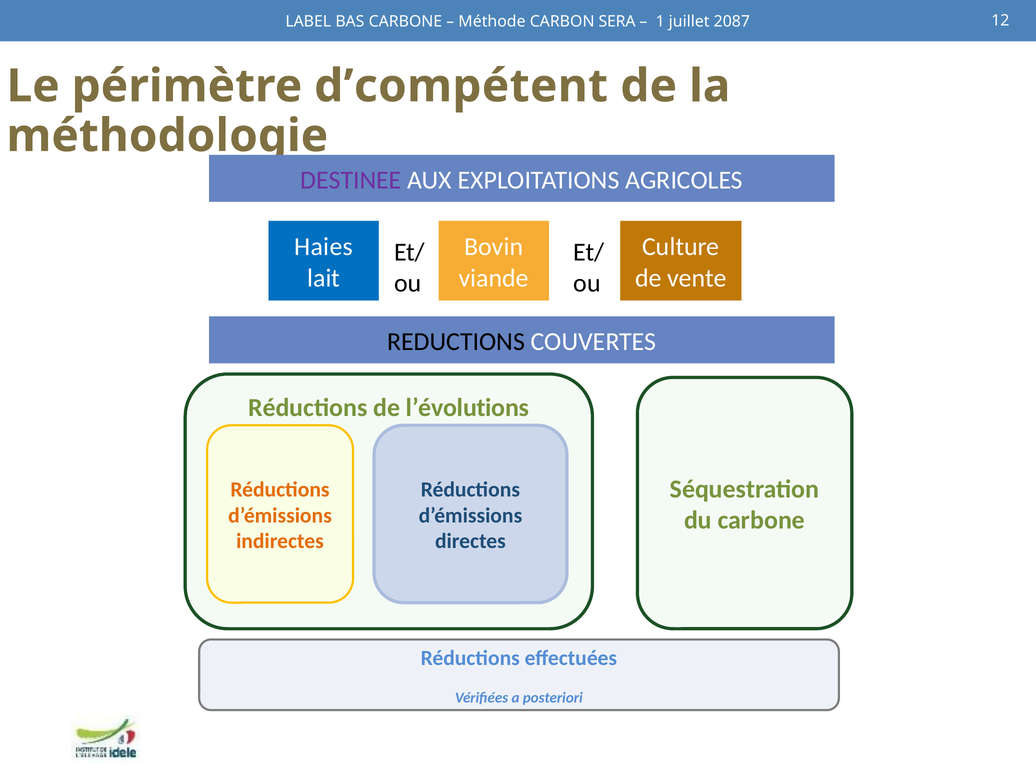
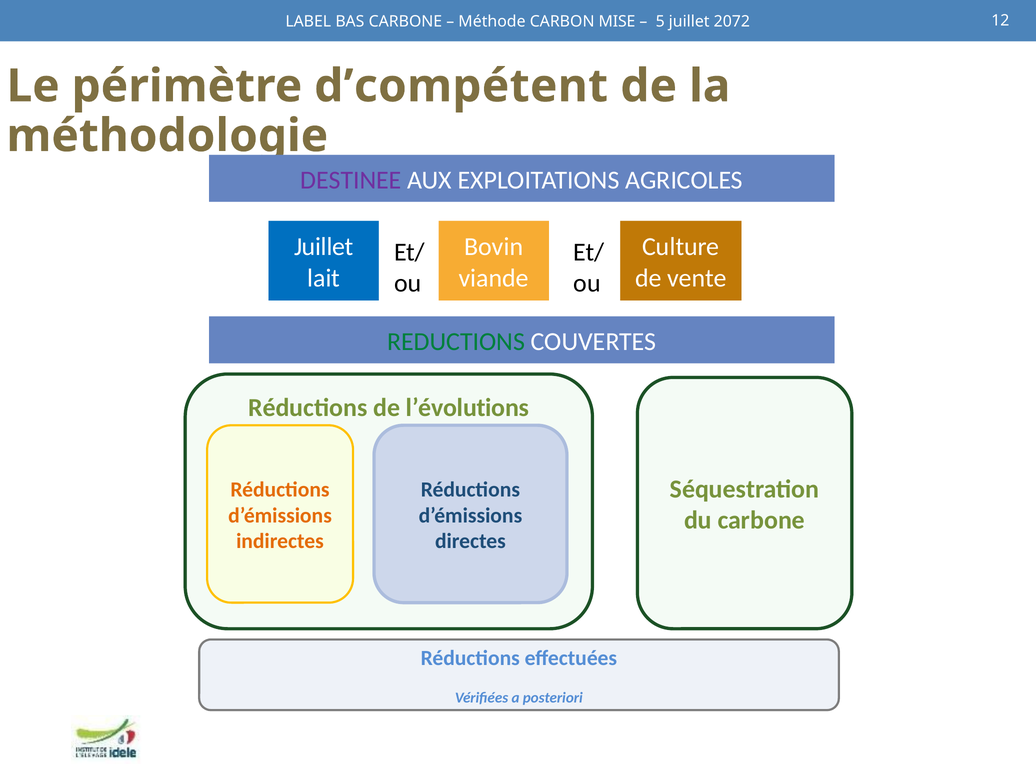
SERA: SERA -> MISE
1: 1 -> 5
2087: 2087 -> 2072
Haies at (324, 247): Haies -> Juillet
REDUCTIONS colour: black -> green
